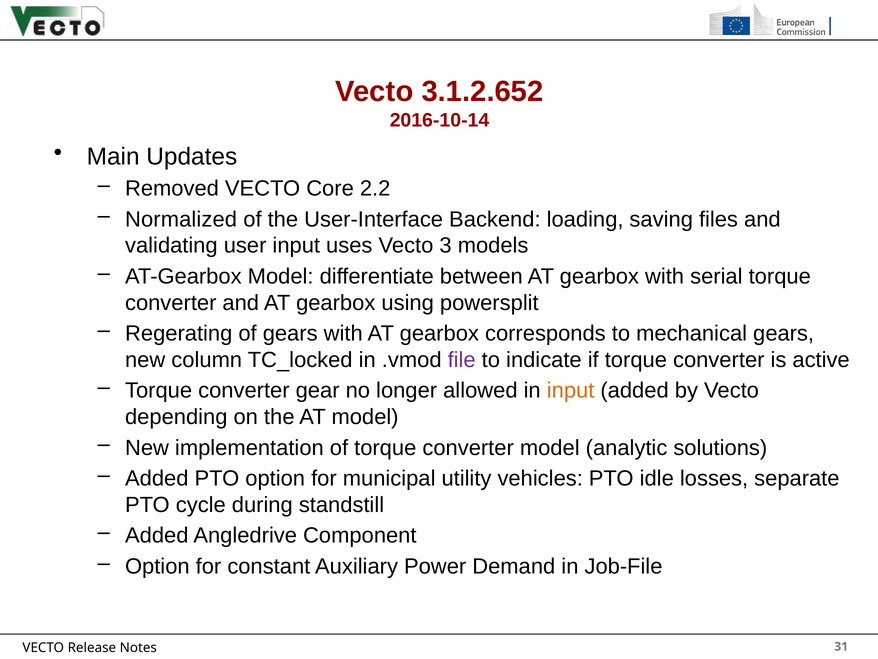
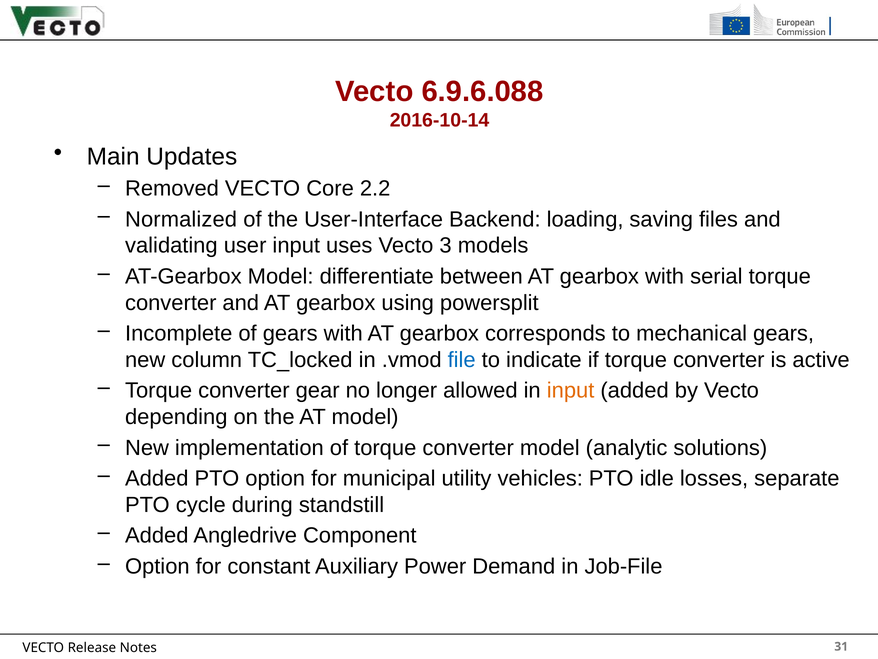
3.1.2.652: 3.1.2.652 -> 6.9.6.088
Regerating: Regerating -> Incomplete
file colour: purple -> blue
